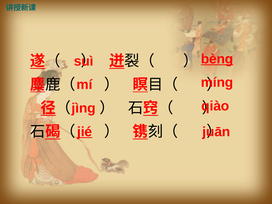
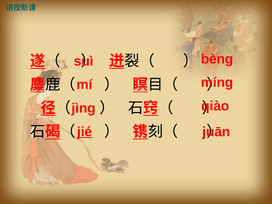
bèng underline: present -> none
